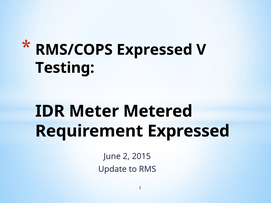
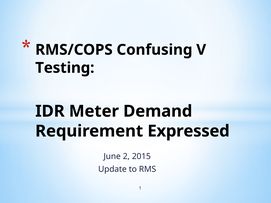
RMS/COPS Expressed: Expressed -> Confusing
Metered: Metered -> Demand
